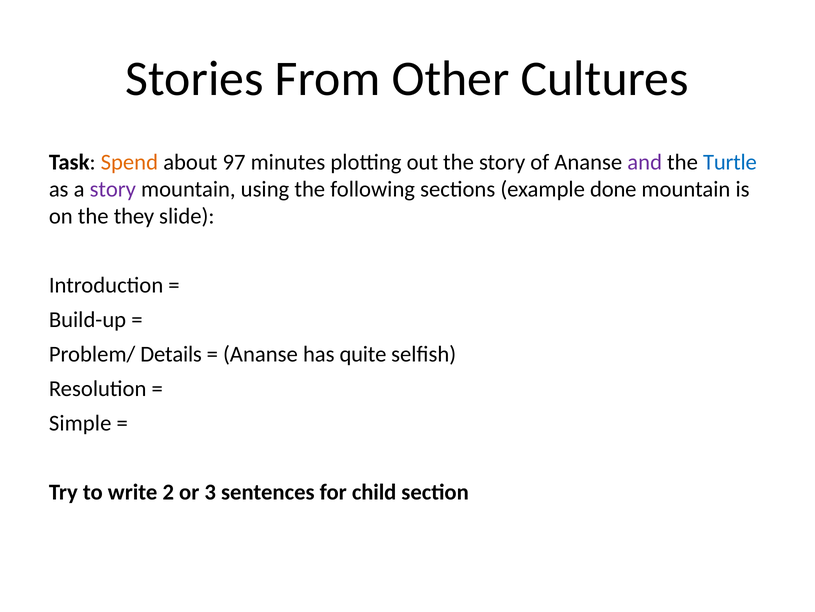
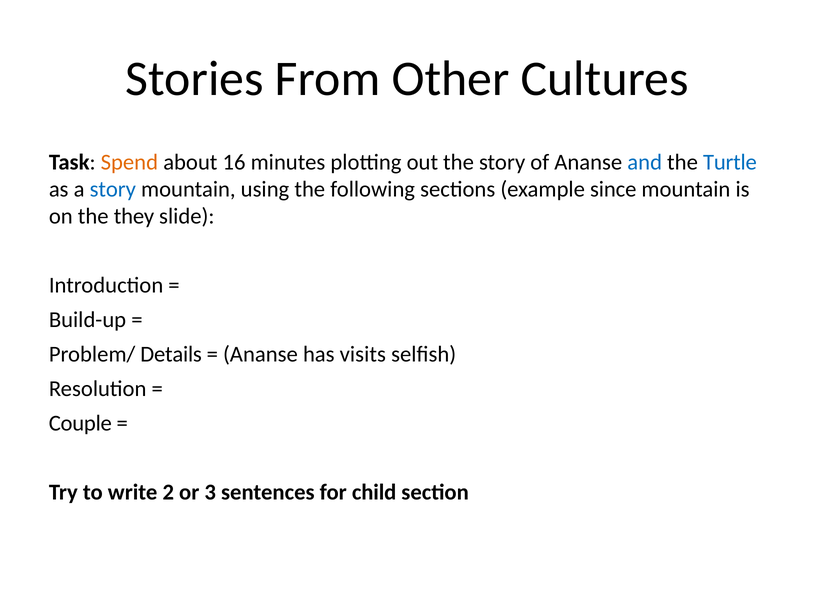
97: 97 -> 16
and colour: purple -> blue
story at (113, 189) colour: purple -> blue
done: done -> since
quite: quite -> visits
Simple: Simple -> Couple
